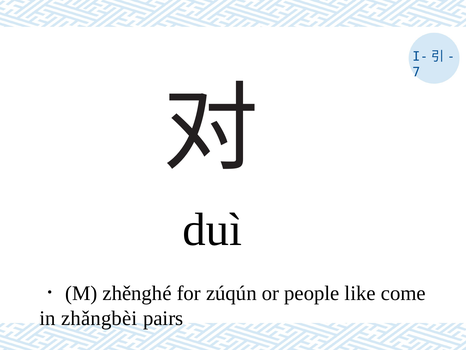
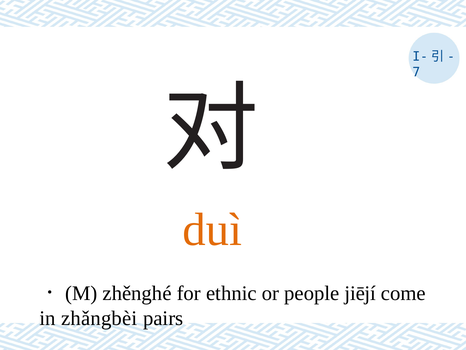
duì colour: black -> orange
zúqún: zúqún -> ethnic
like: like -> jiējí
